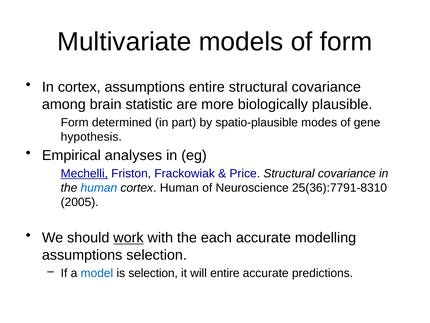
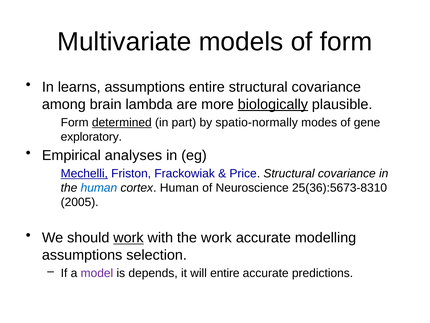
In cortex: cortex -> learns
statistic: statistic -> lambda
biologically underline: none -> present
determined underline: none -> present
spatio-plausible: spatio-plausible -> spatio-normally
hypothesis: hypothesis -> exploratory
25(36):7791-8310: 25(36):7791-8310 -> 25(36):5673-8310
the each: each -> work
model colour: blue -> purple
is selection: selection -> depends
